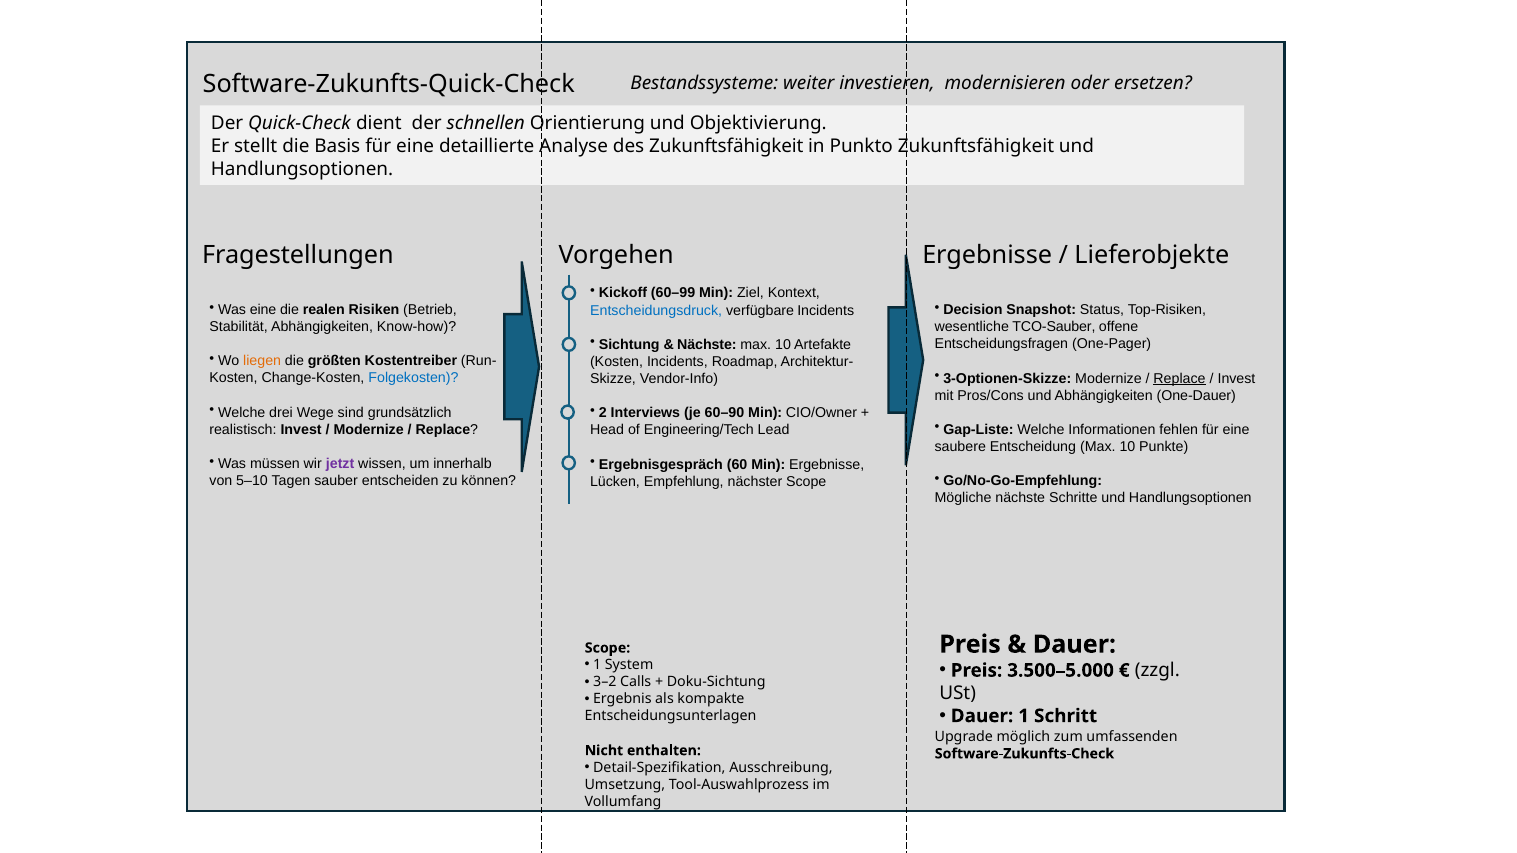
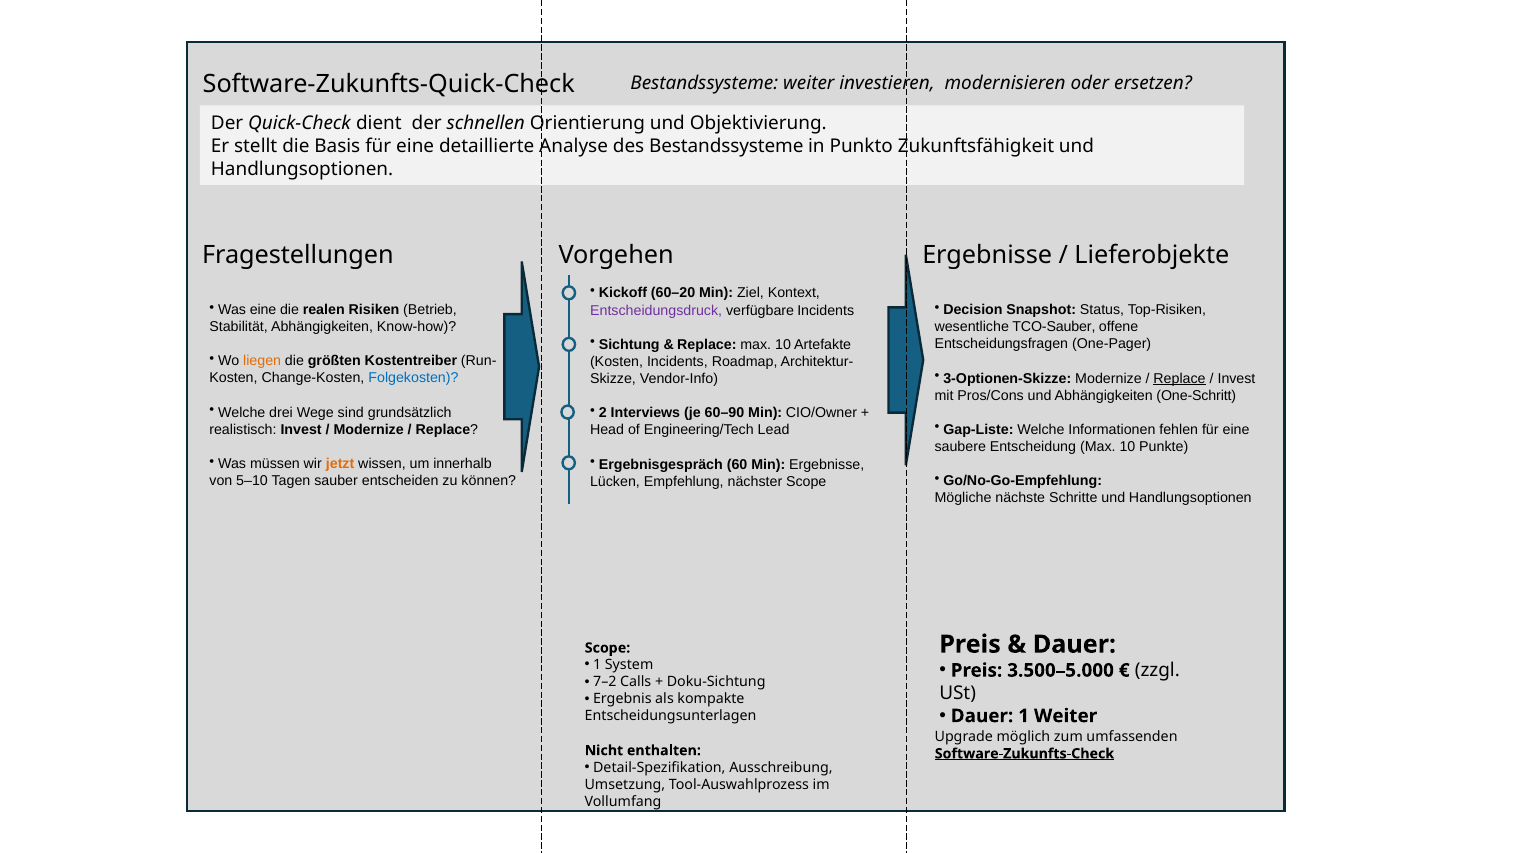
des Zukunftsfähigkeit: Zukunftsfähigkeit -> Bestandssysteme
60–99: 60–99 -> 60–20
Entscheidungsdruck colour: blue -> purple
Nächste at (707, 345): Nächste -> Replace
One-Dauer: One-Dauer -> One-Schritt
jetzt colour: purple -> orange
3–2: 3–2 -> 7–2
1 Schritt: Schritt -> Weiter
Software-Zukunfts-Check underline: none -> present
